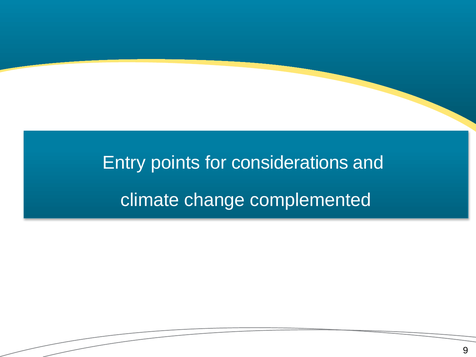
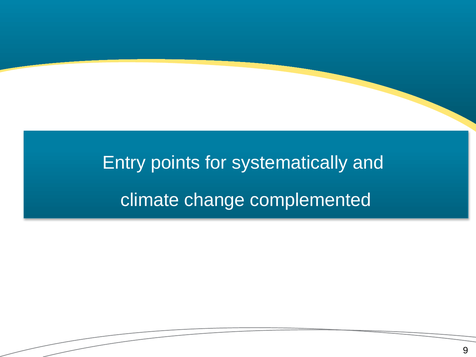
considerations: considerations -> systematically
